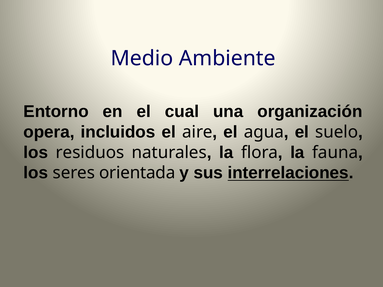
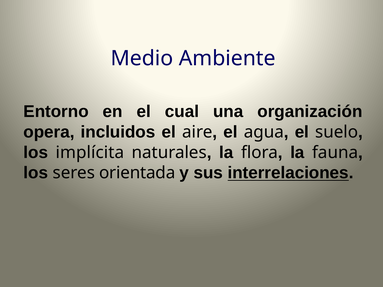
residuos: residuos -> implícita
